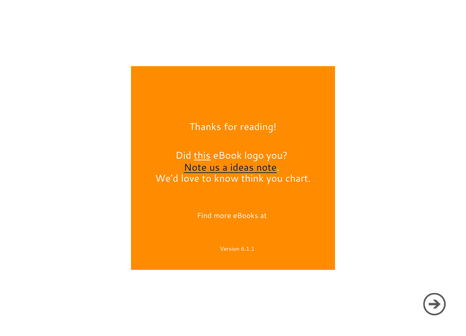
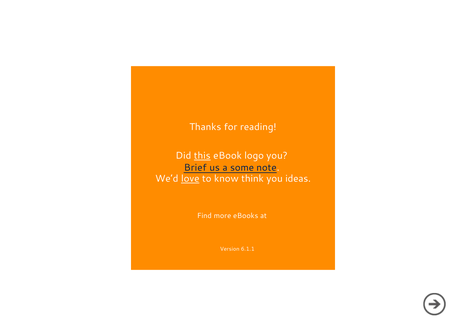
Note at (195, 168): Note -> Brief
ideas: ideas -> some
love underline: none -> present
chart: chart -> ideas
